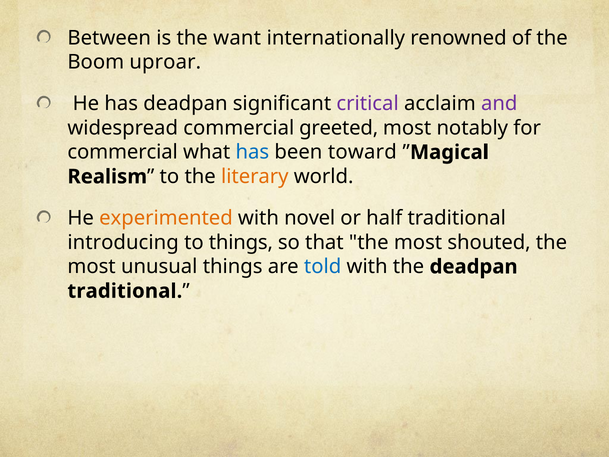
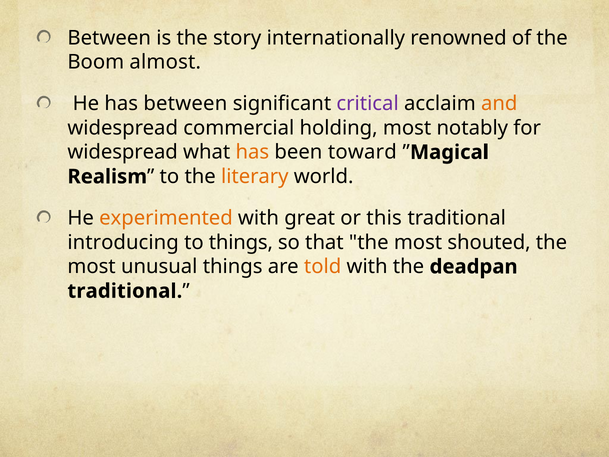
want: want -> story
uproar: uproar -> almost
has deadpan: deadpan -> between
and colour: purple -> orange
greeted: greeted -> holding
commercial at (123, 152): commercial -> widespread
has at (252, 152) colour: blue -> orange
novel: novel -> great
half: half -> this
told colour: blue -> orange
